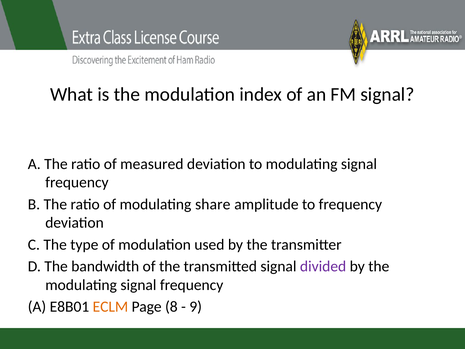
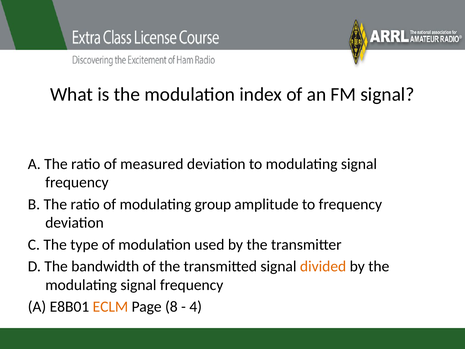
share: share -> group
divided colour: purple -> orange
9: 9 -> 4
